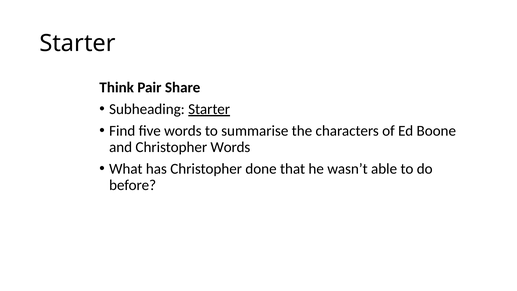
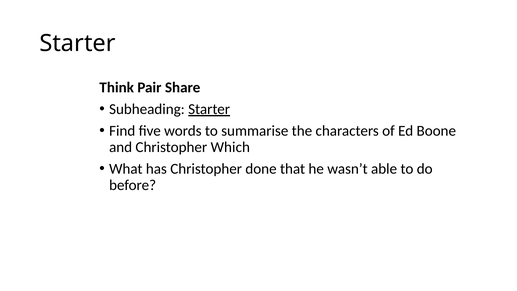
Christopher Words: Words -> Which
